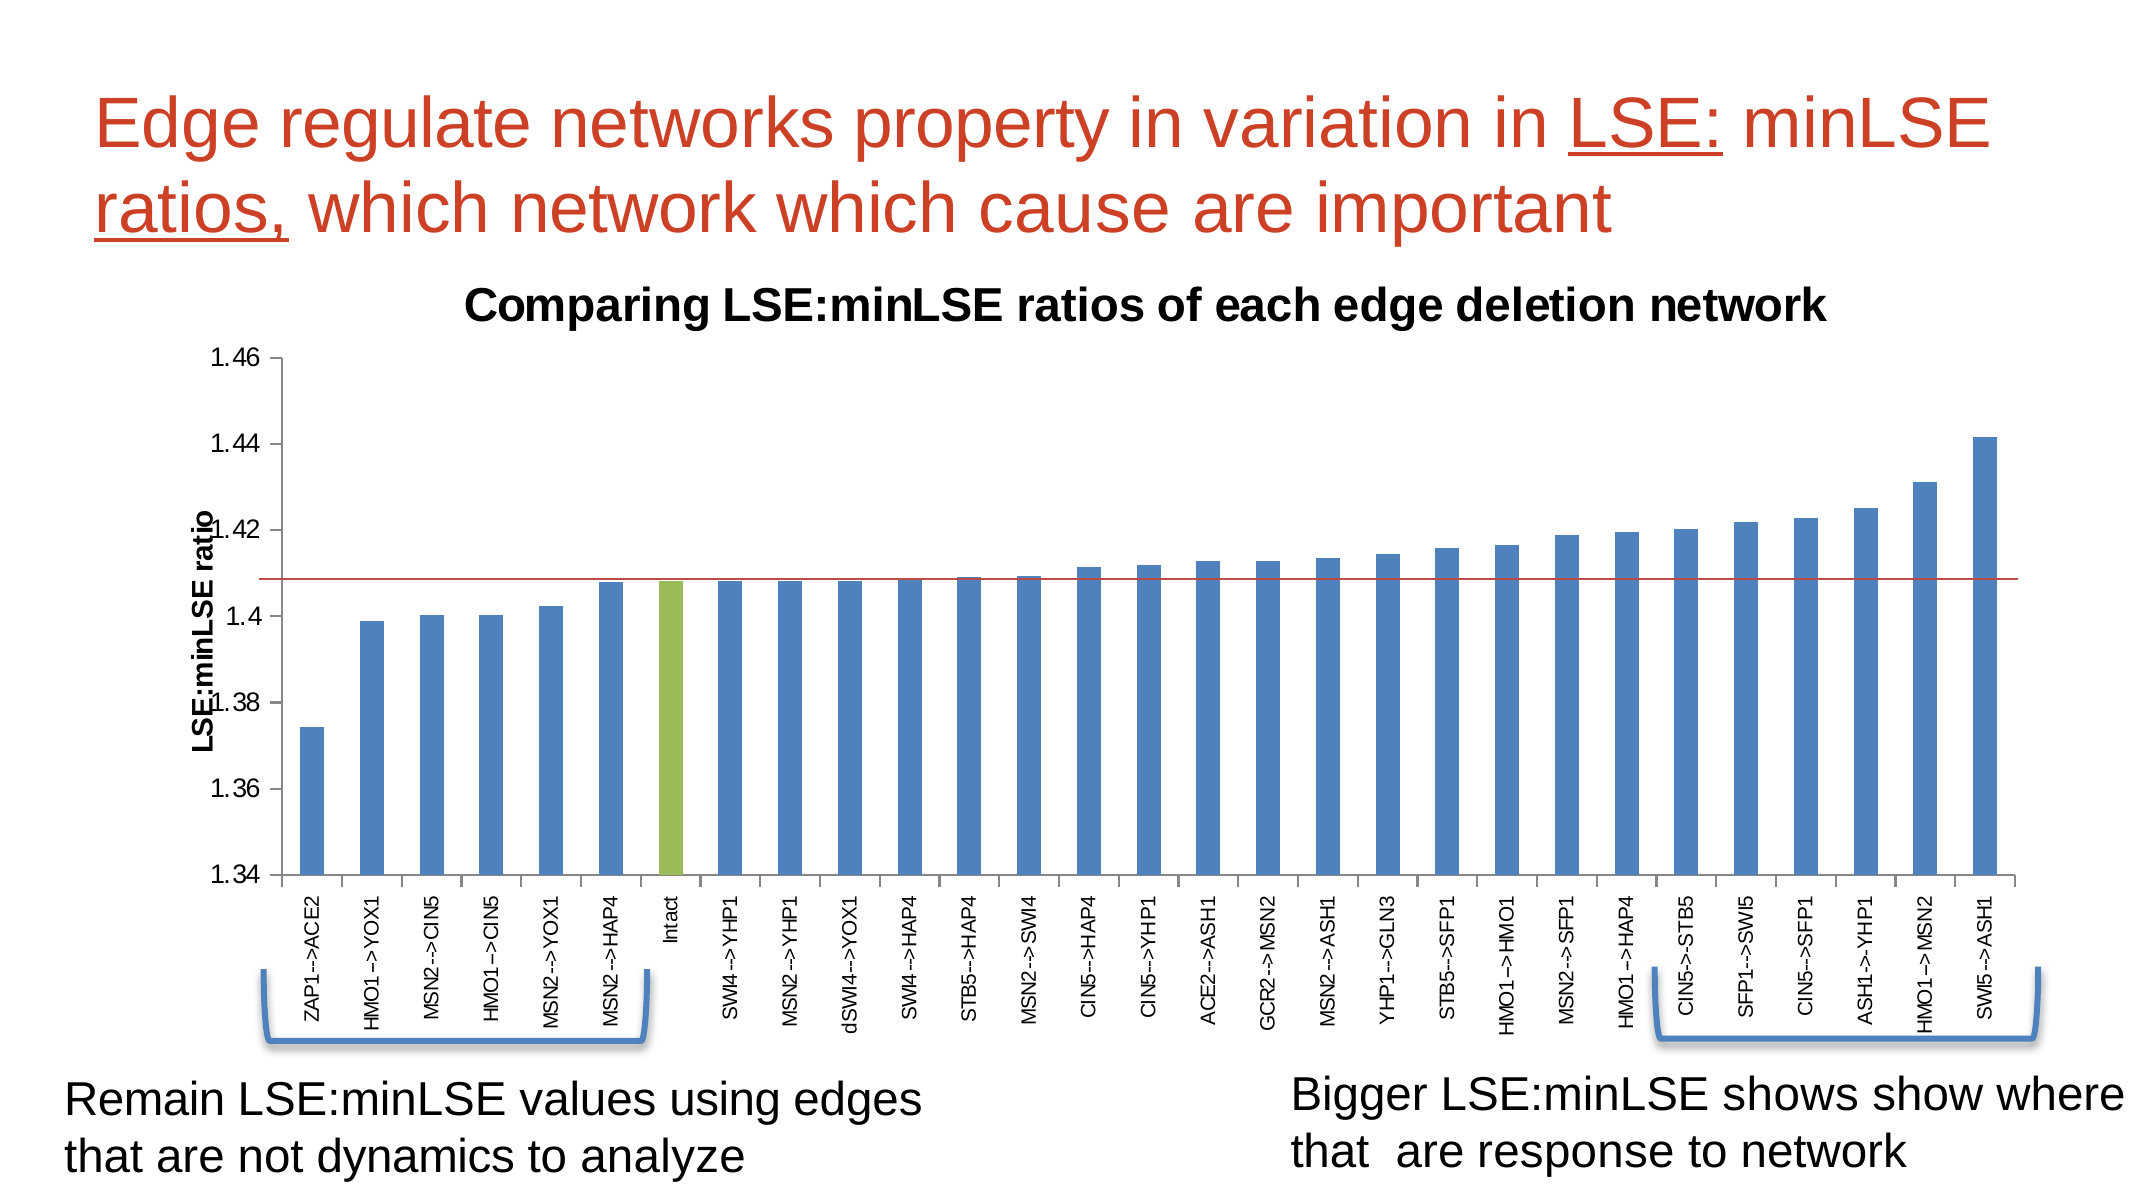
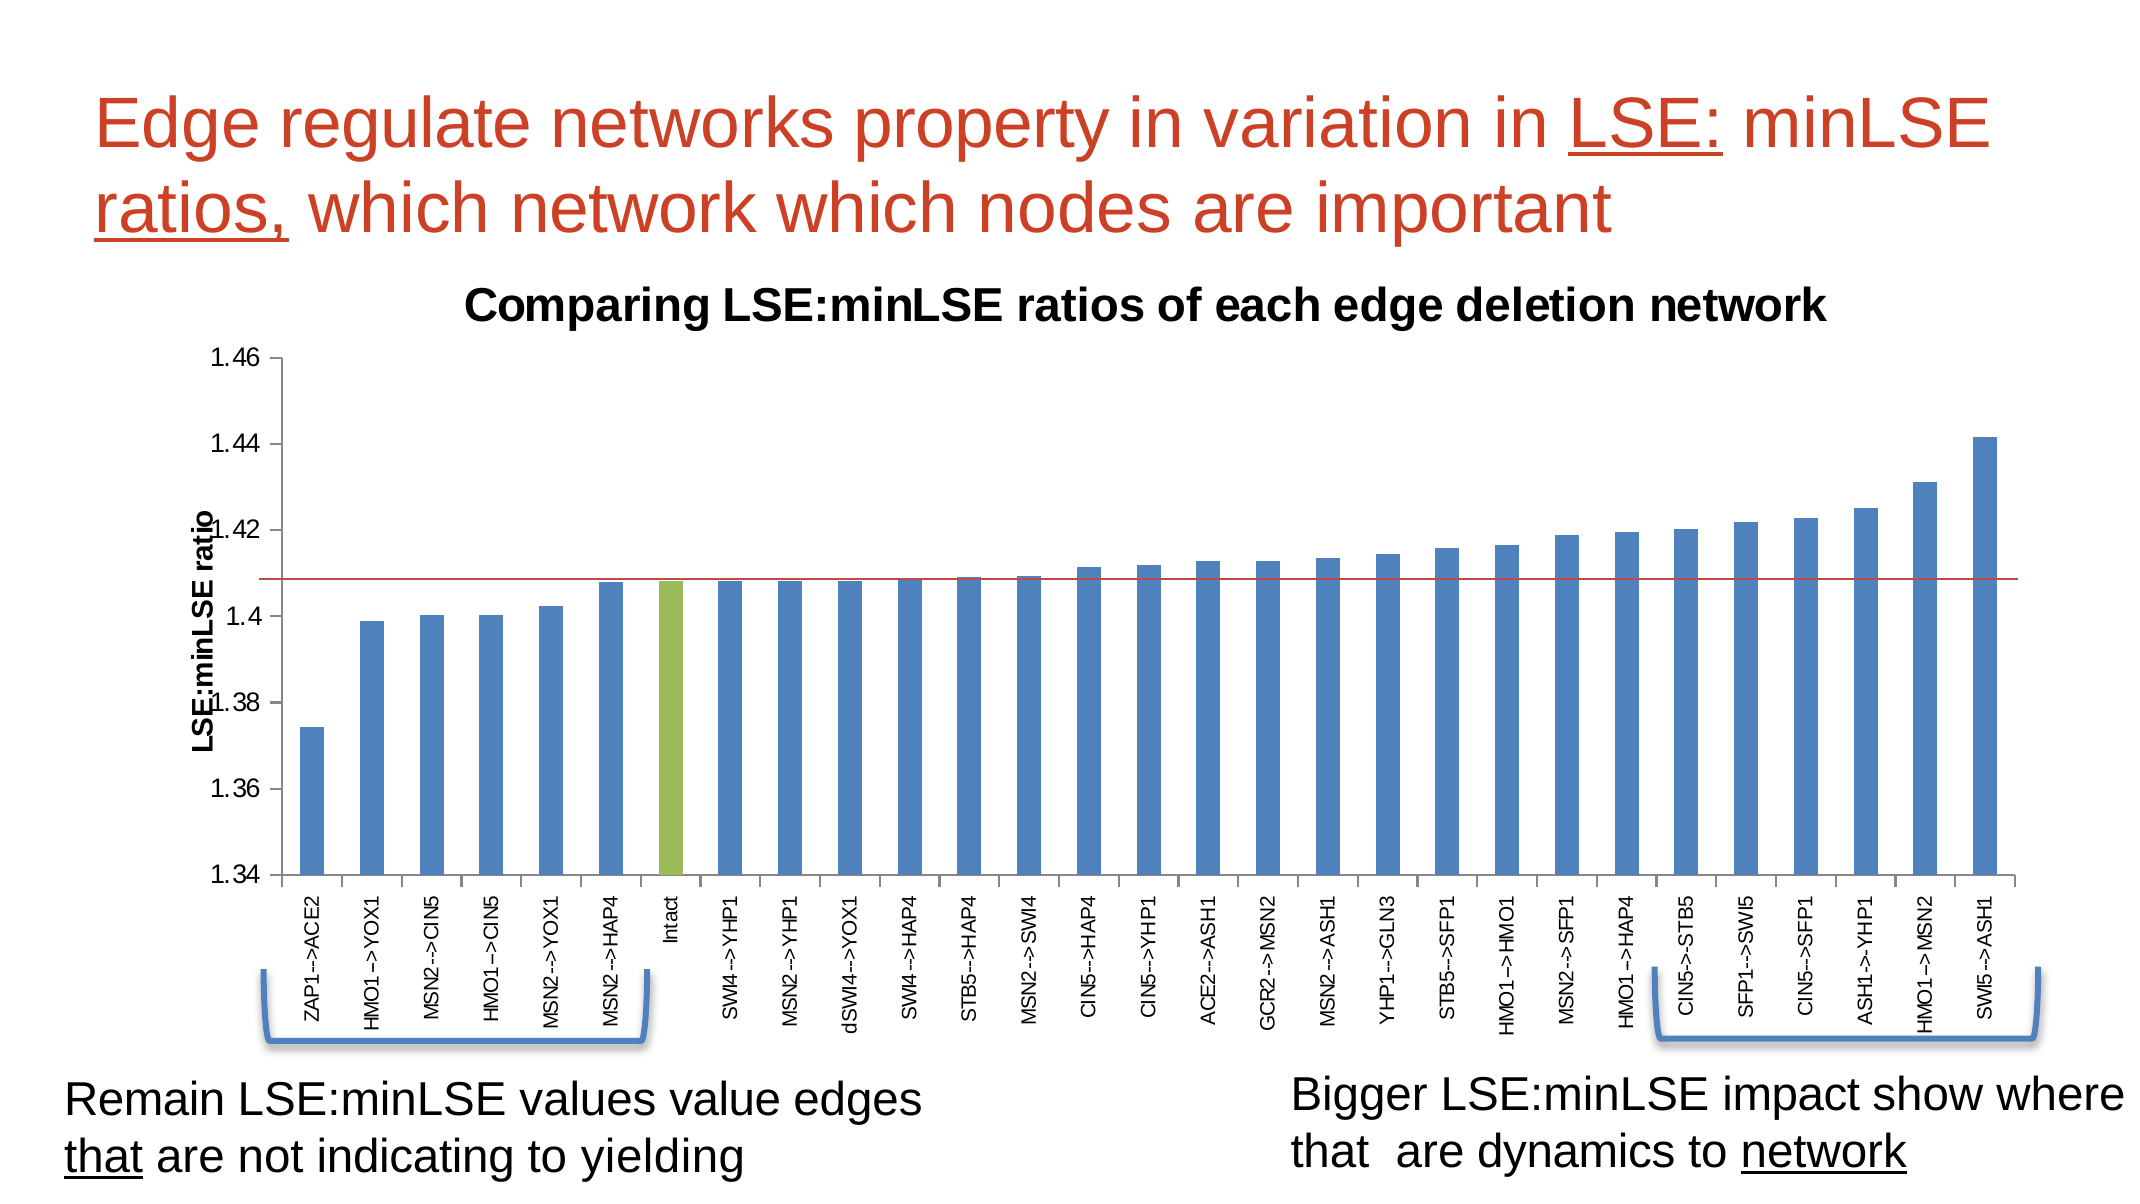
cause: cause -> nodes
shows: shows -> impact
using: using -> value
response: response -> dynamics
network at (1824, 1152) underline: none -> present
that at (104, 1157) underline: none -> present
dynamics: dynamics -> indicating
analyze: analyze -> yielding
